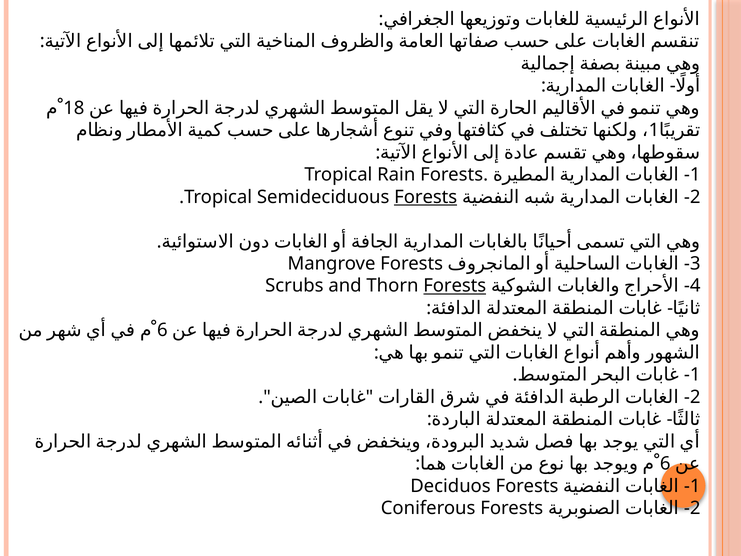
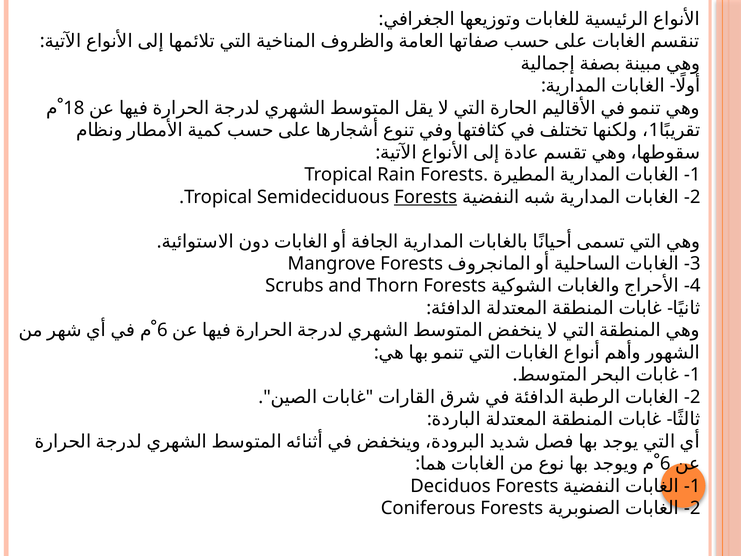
Forests at (455, 286) underline: present -> none
